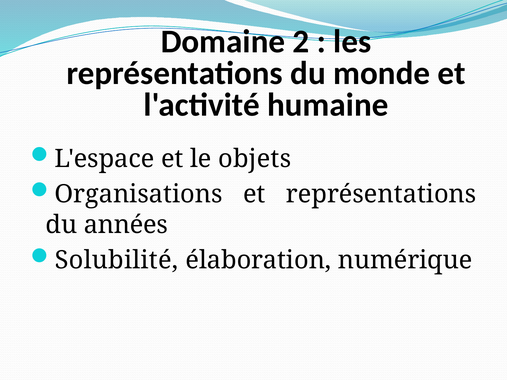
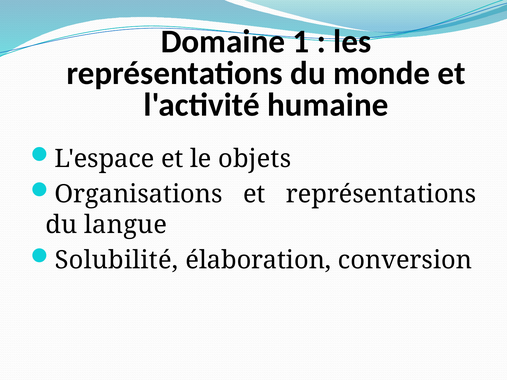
2: 2 -> 1
années: années -> langue
numérique: numérique -> conversion
